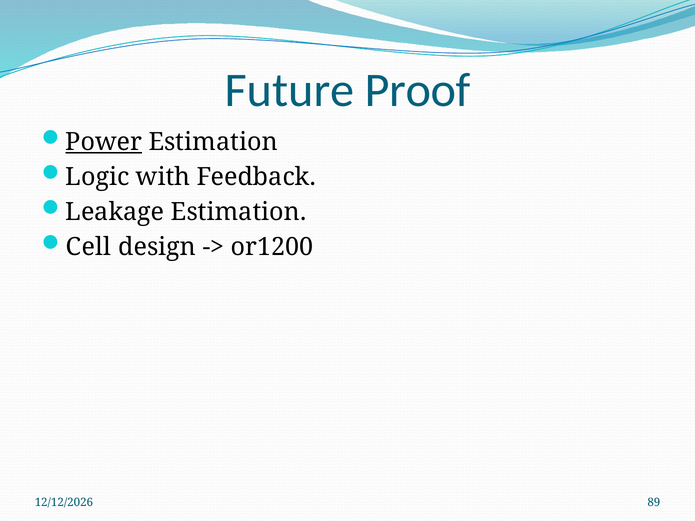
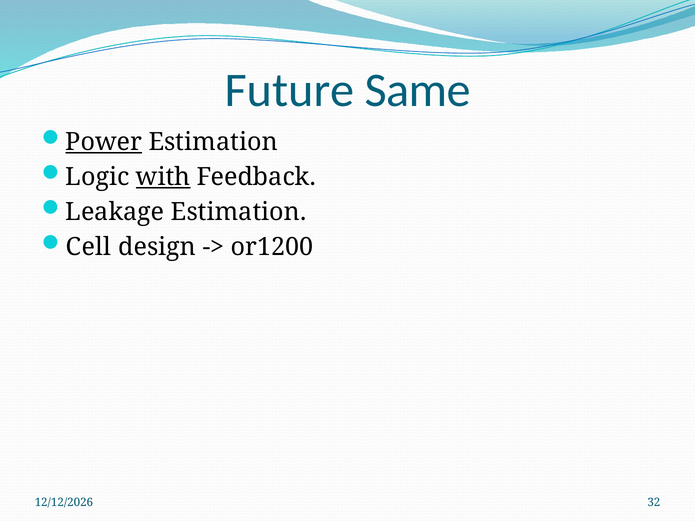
Proof: Proof -> Same
with underline: none -> present
89: 89 -> 32
